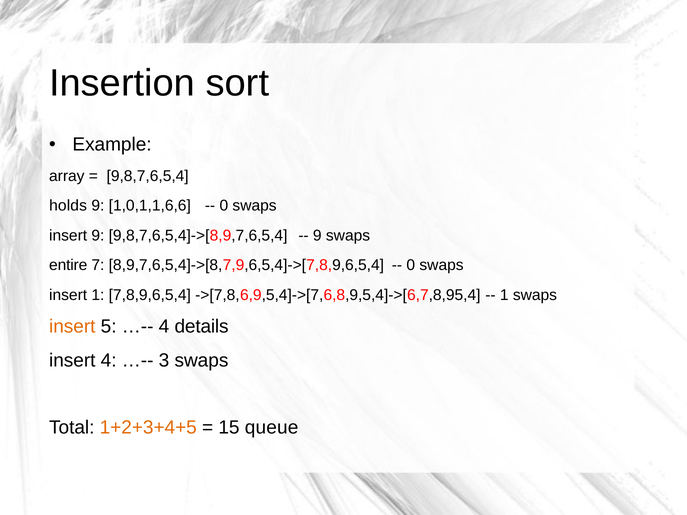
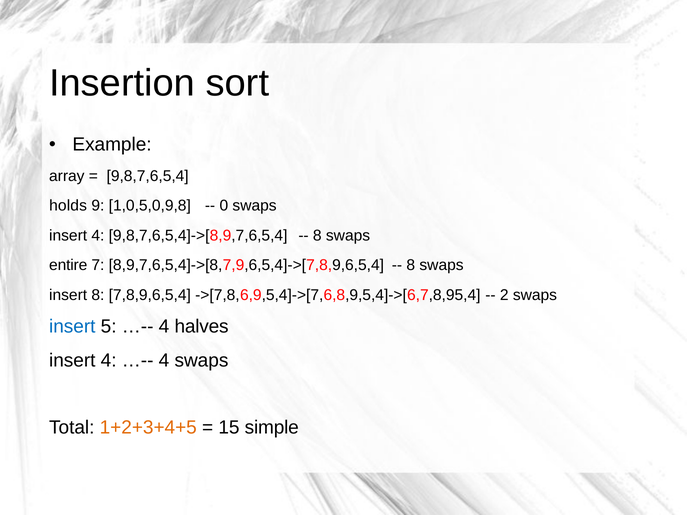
1,0,1,1,6,6: 1,0,1,1,6,6 -> 1,0,5,0,9,8
9 at (98, 236): 9 -> 4
9 at (317, 236): 9 -> 8
0 at (411, 265): 0 -> 8
insert 1: 1 -> 8
1 at (504, 295): 1 -> 2
insert at (72, 327) colour: orange -> blue
details: details -> halves
3 at (164, 360): 3 -> 4
queue: queue -> simple
